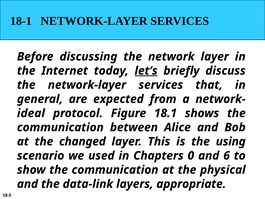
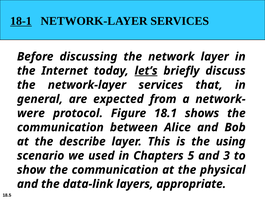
18-1 underline: none -> present
ideal: ideal -> were
changed: changed -> describe
0: 0 -> 5
6: 6 -> 3
